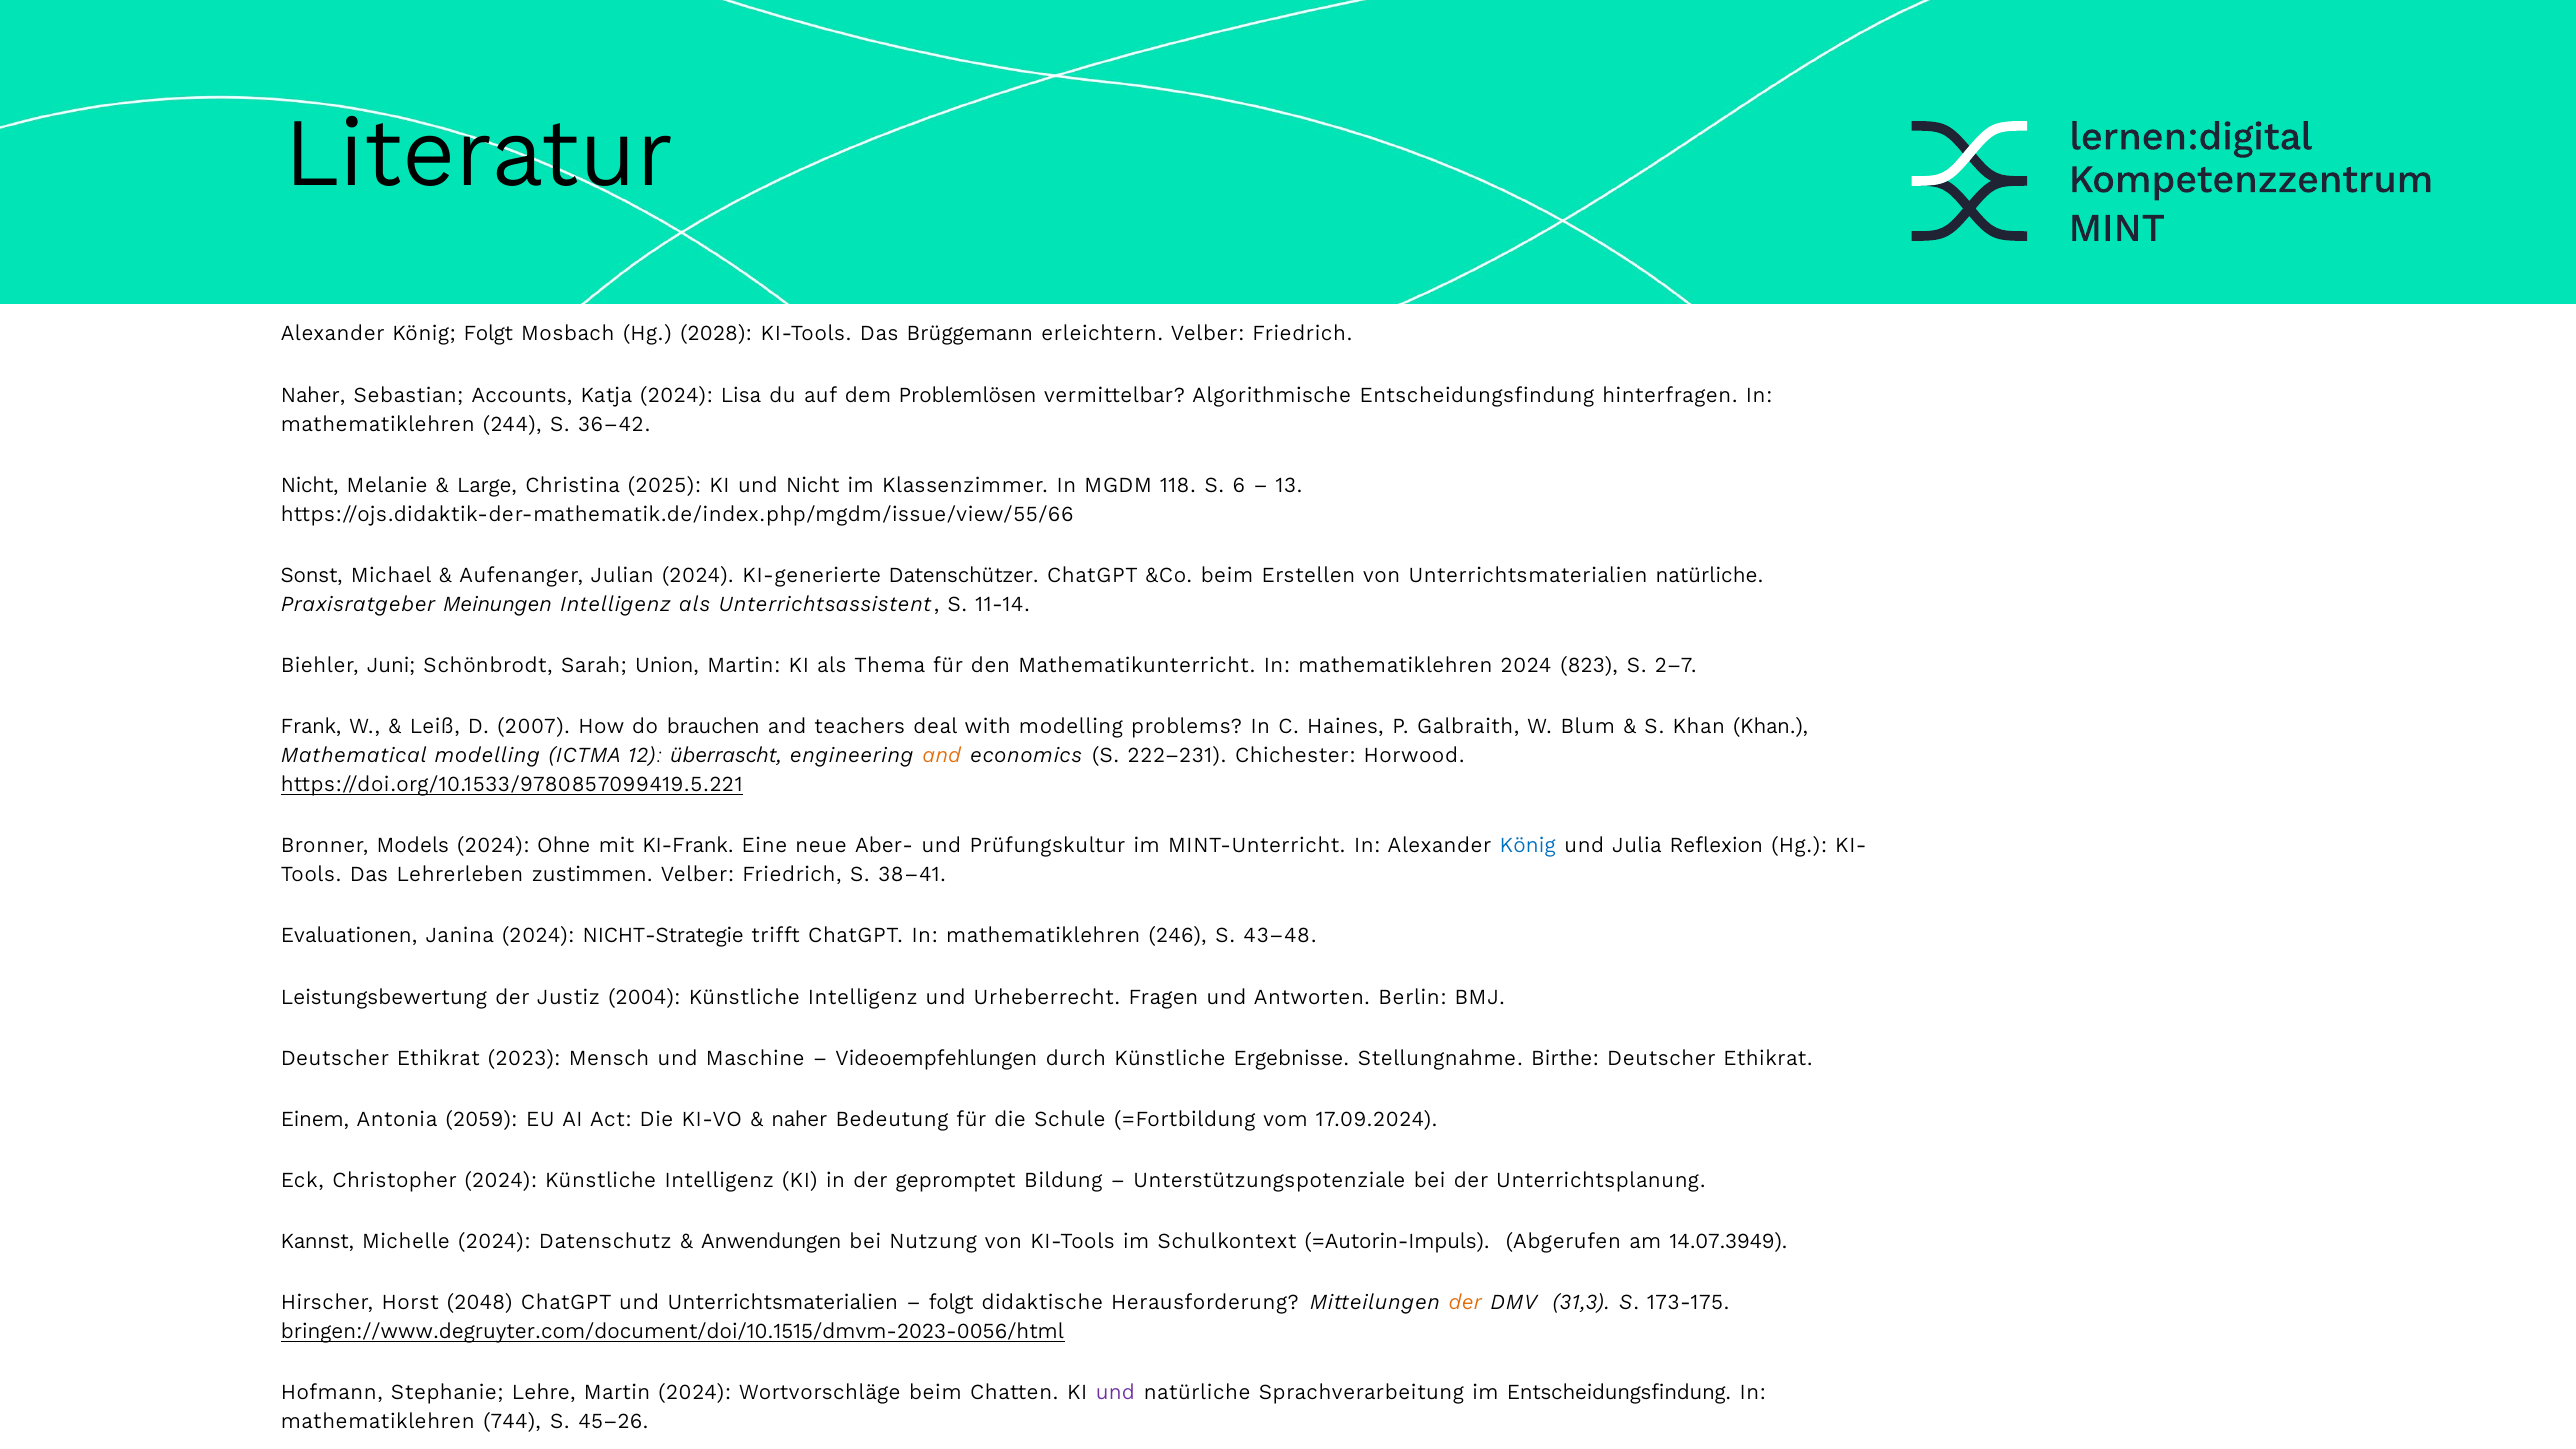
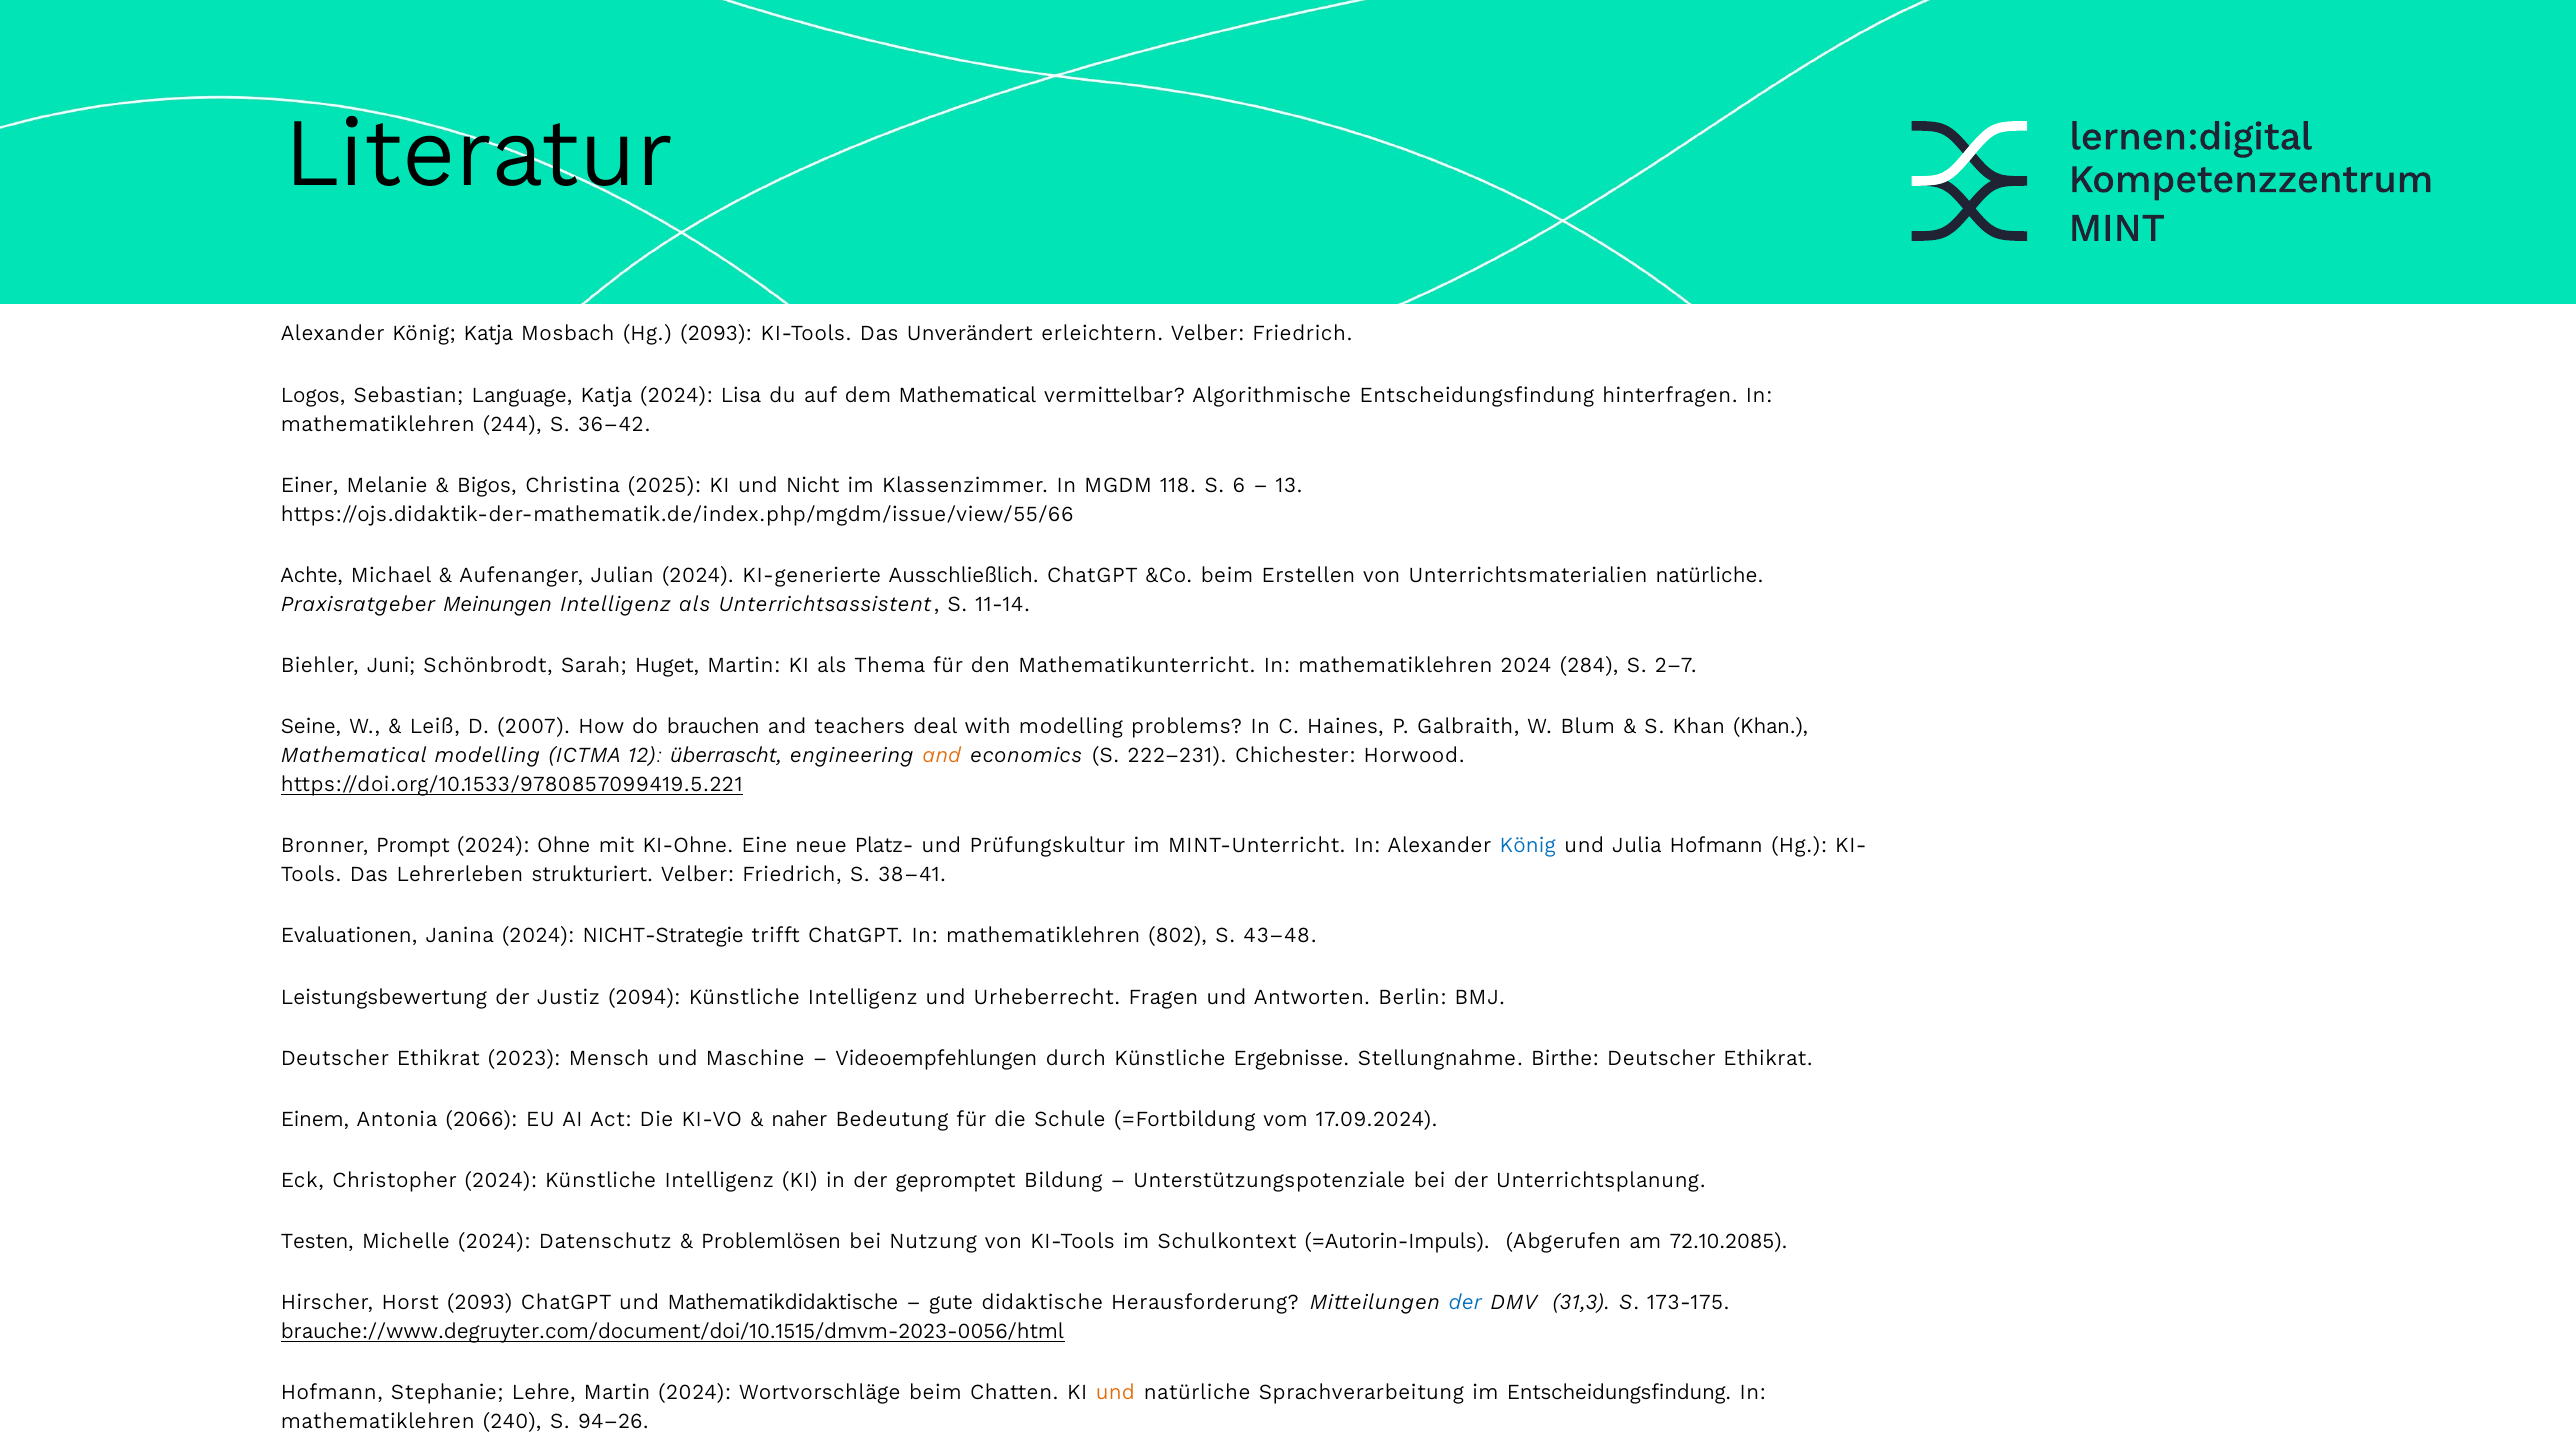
König Folgt: Folgt -> Katja
Hg 2028: 2028 -> 2093
Brüggemann: Brüggemann -> Unverändert
Naher at (313, 395): Naher -> Logos
Accounts: Accounts -> Language
dem Problemlösen: Problemlösen -> Mathematical
Nicht at (310, 485): Nicht -> Einer
Large: Large -> Bigos
Sonst: Sonst -> Achte
Datenschützer: Datenschützer -> Ausschließlich
Union: Union -> Huget
823: 823 -> 284
Frank: Frank -> Seine
Models: Models -> Prompt
KI-Frank: KI-Frank -> KI-Ohne
Aber-: Aber- -> Platz-
Julia Reflexion: Reflexion -> Hofmann
zustimmen: zustimmen -> strukturiert
246: 246 -> 802
2004: 2004 -> 2094
2059: 2059 -> 2066
Kannst: Kannst -> Testen
Anwendungen: Anwendungen -> Problemlösen
14.07.3949: 14.07.3949 -> 72.10.2085
Horst 2048: 2048 -> 2093
und Unterrichtsmaterialien: Unterrichtsmaterialien -> Mathematikdidaktische
folgt at (951, 1303): folgt -> gute
der at (1465, 1303) colour: orange -> blue
bringen://www.degruyter.com/document/doi/10.1515/dmvm-2023-0056/html: bringen://www.degruyter.com/document/doi/10.1515/dmvm-2023-0056/html -> brauche://www.degruyter.com/document/doi/10.1515/dmvm-2023-0056/html
und at (1115, 1393) colour: purple -> orange
744: 744 -> 240
45–26: 45–26 -> 94–26
